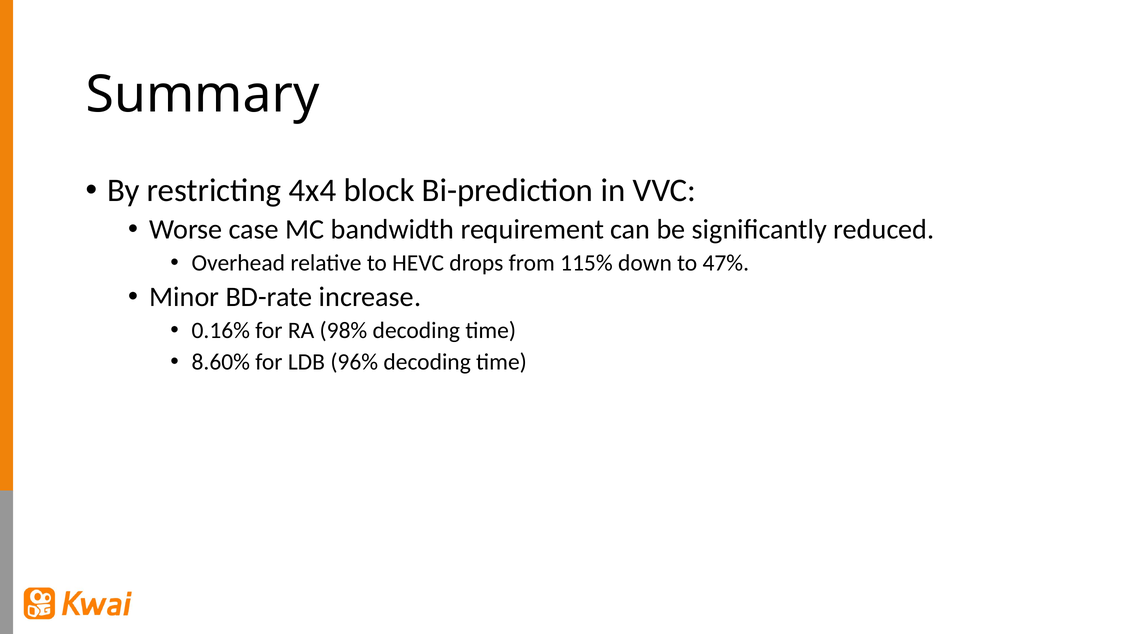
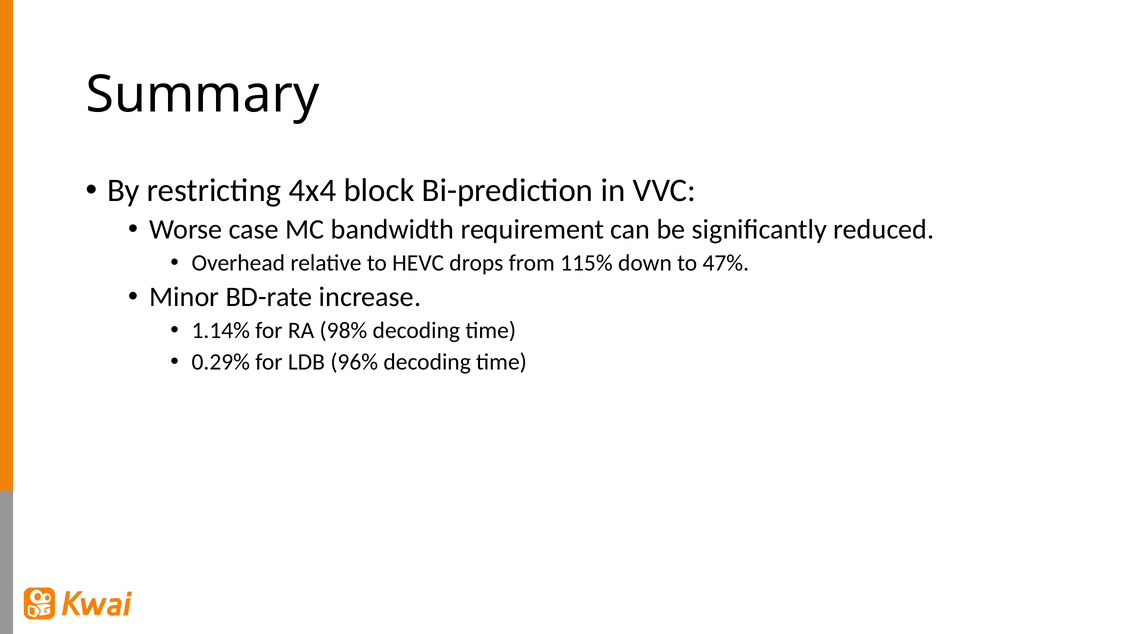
0.16%: 0.16% -> 1.14%
8.60%: 8.60% -> 0.29%
